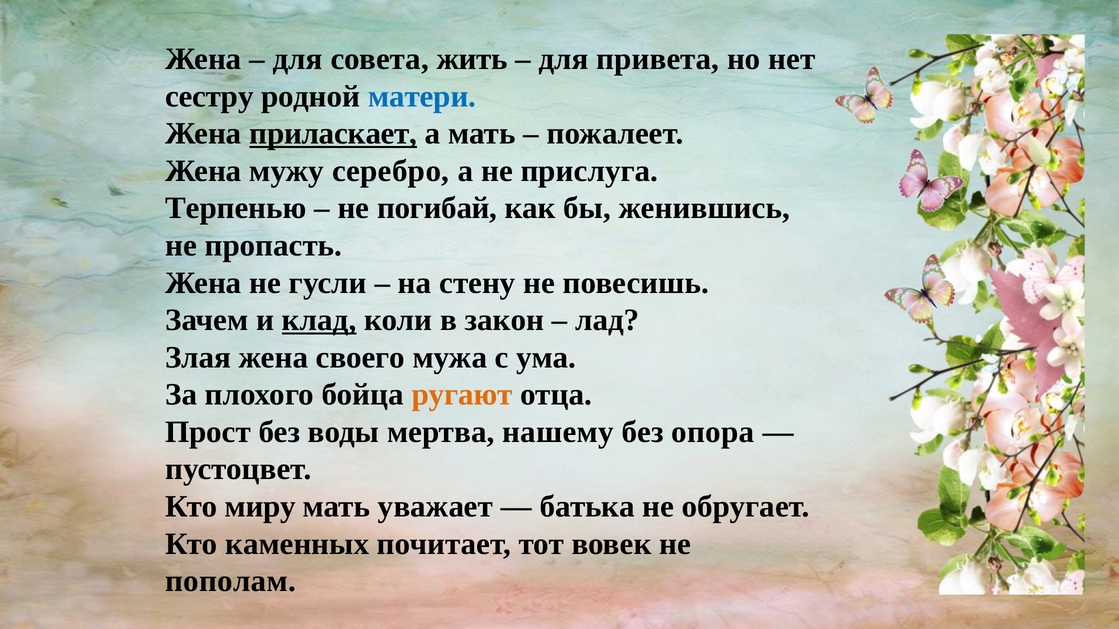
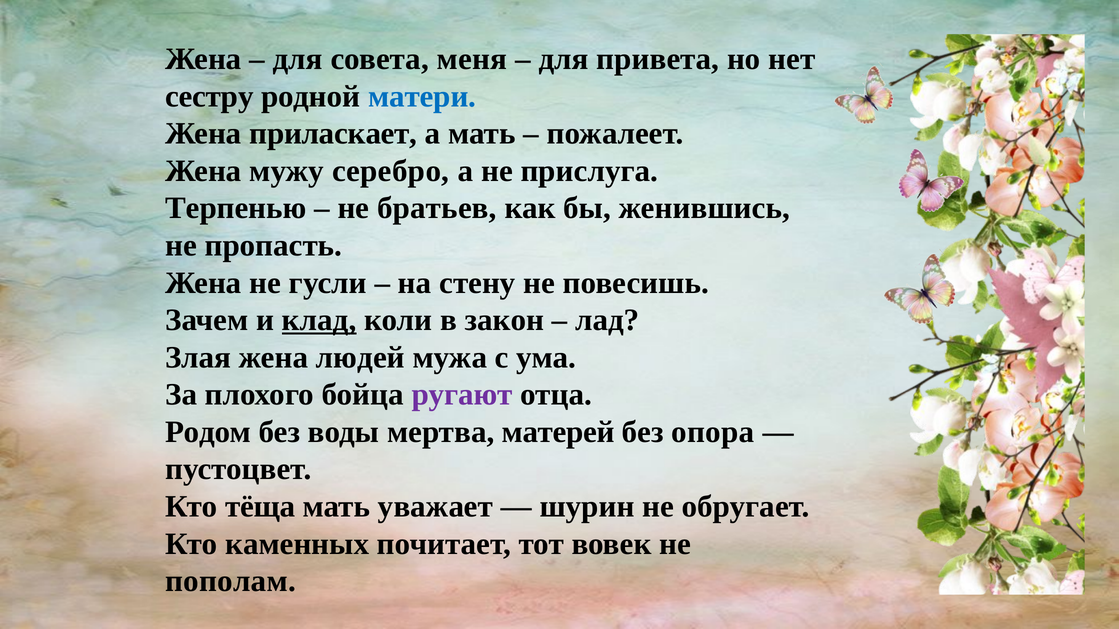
жить: жить -> меня
приласкает underline: present -> none
погибай: погибай -> братьев
своего: своего -> людей
ругают colour: orange -> purple
Прост: Прост -> Родом
нашему: нашему -> матерей
миру: миру -> тёща
батька: батька -> шурин
